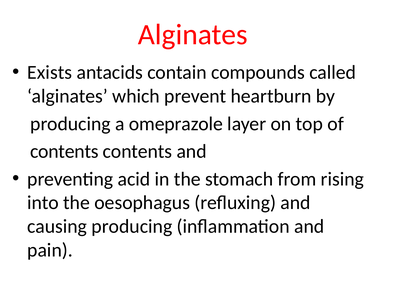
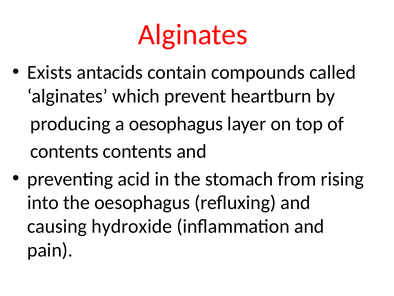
a omeprazole: omeprazole -> oesophagus
causing producing: producing -> hydroxide
